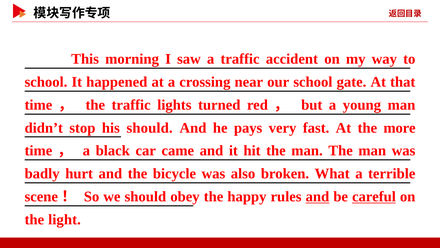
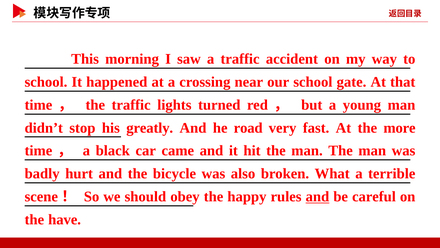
should at (150, 128): should -> greatly
pays: pays -> road
careful underline: present -> none
light: light -> have
